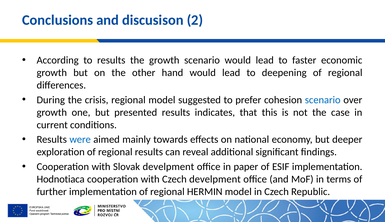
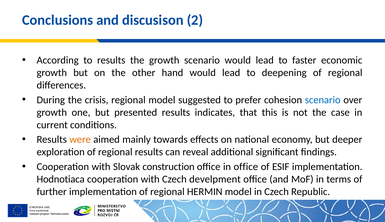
were colour: blue -> orange
Slovak develpment: develpment -> construction
in paper: paper -> office
